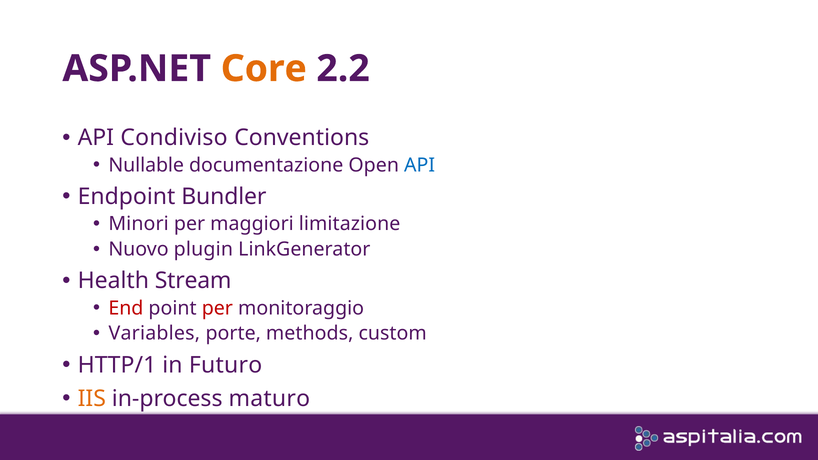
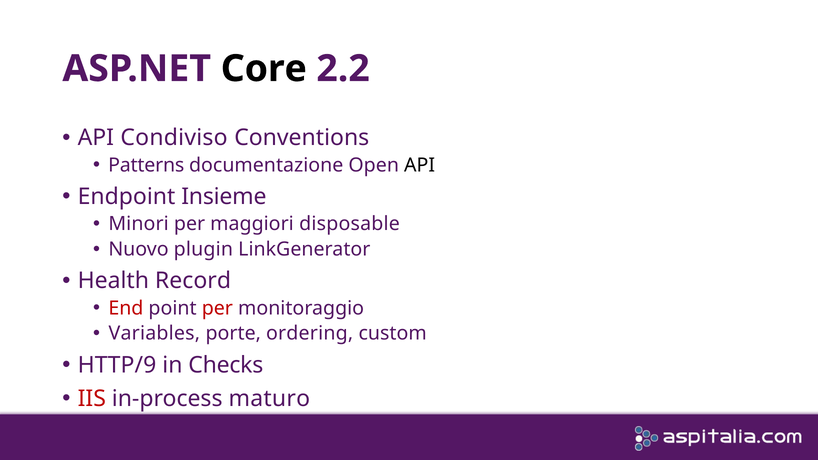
Core colour: orange -> black
Nullable: Nullable -> Patterns
API at (420, 165) colour: blue -> black
Bundler: Bundler -> Insieme
limitazione: limitazione -> disposable
Stream: Stream -> Record
methods: methods -> ordering
HTTP/1: HTTP/1 -> HTTP/9
Futuro: Futuro -> Checks
IIS colour: orange -> red
